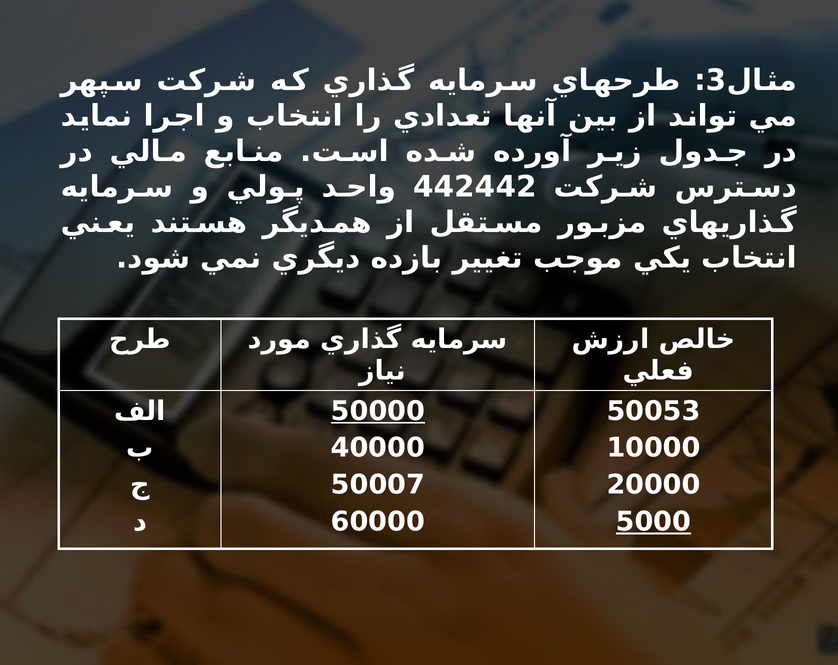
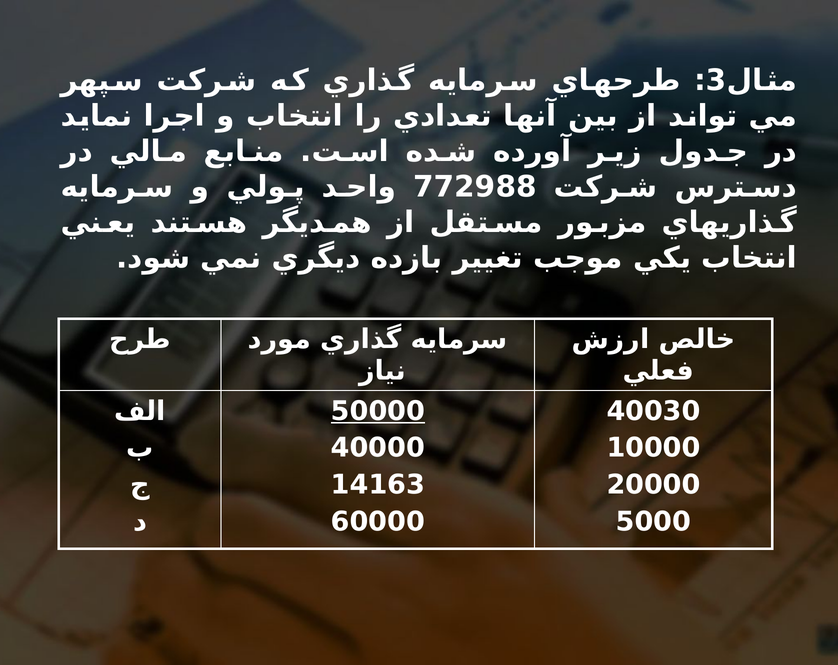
442442: 442442 -> 772988
50053: 50053 -> 40030
50007: 50007 -> 14163
5000 underline: present -> none
